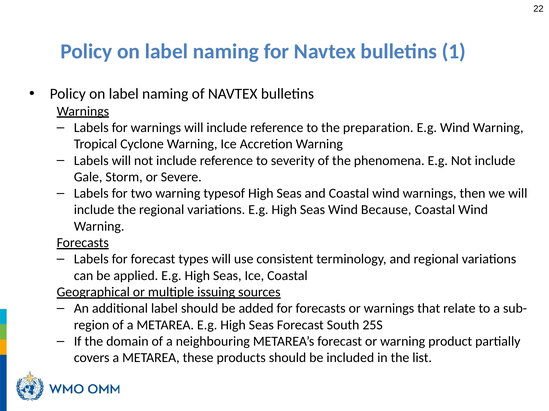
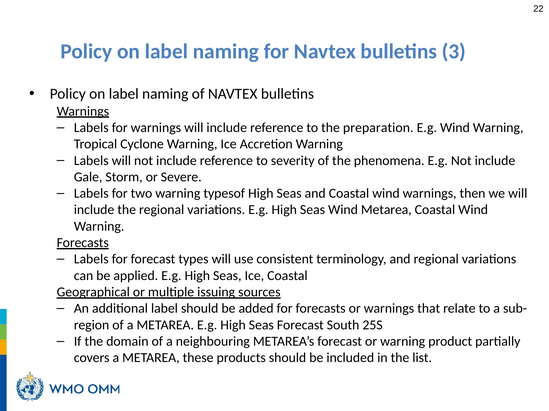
1: 1 -> 3
Wind Because: Because -> Metarea
